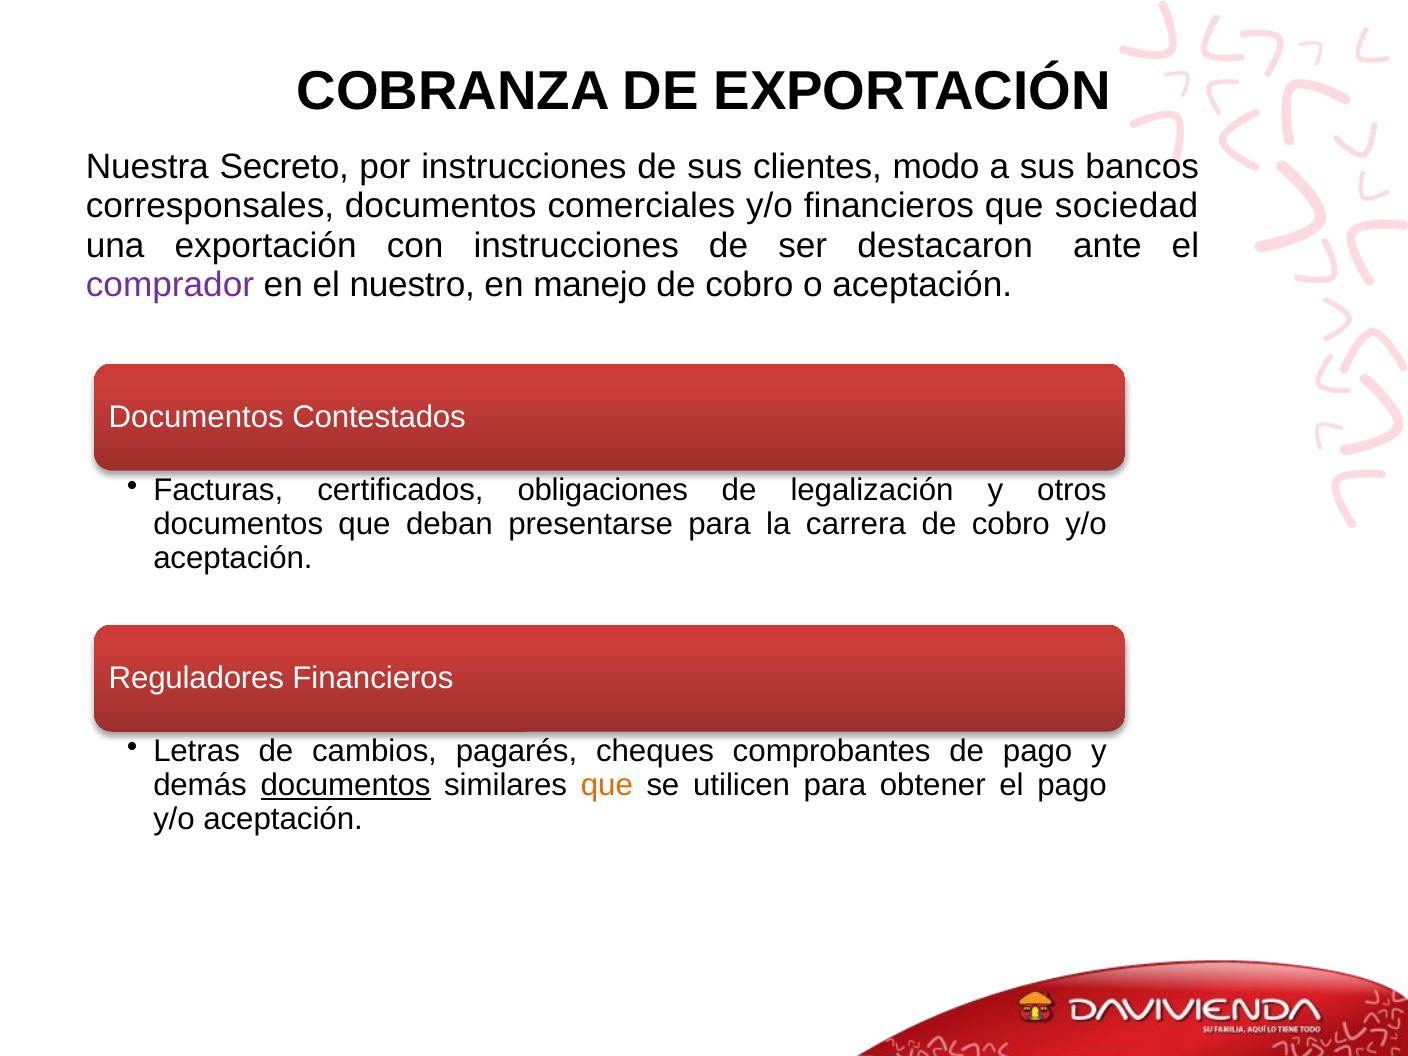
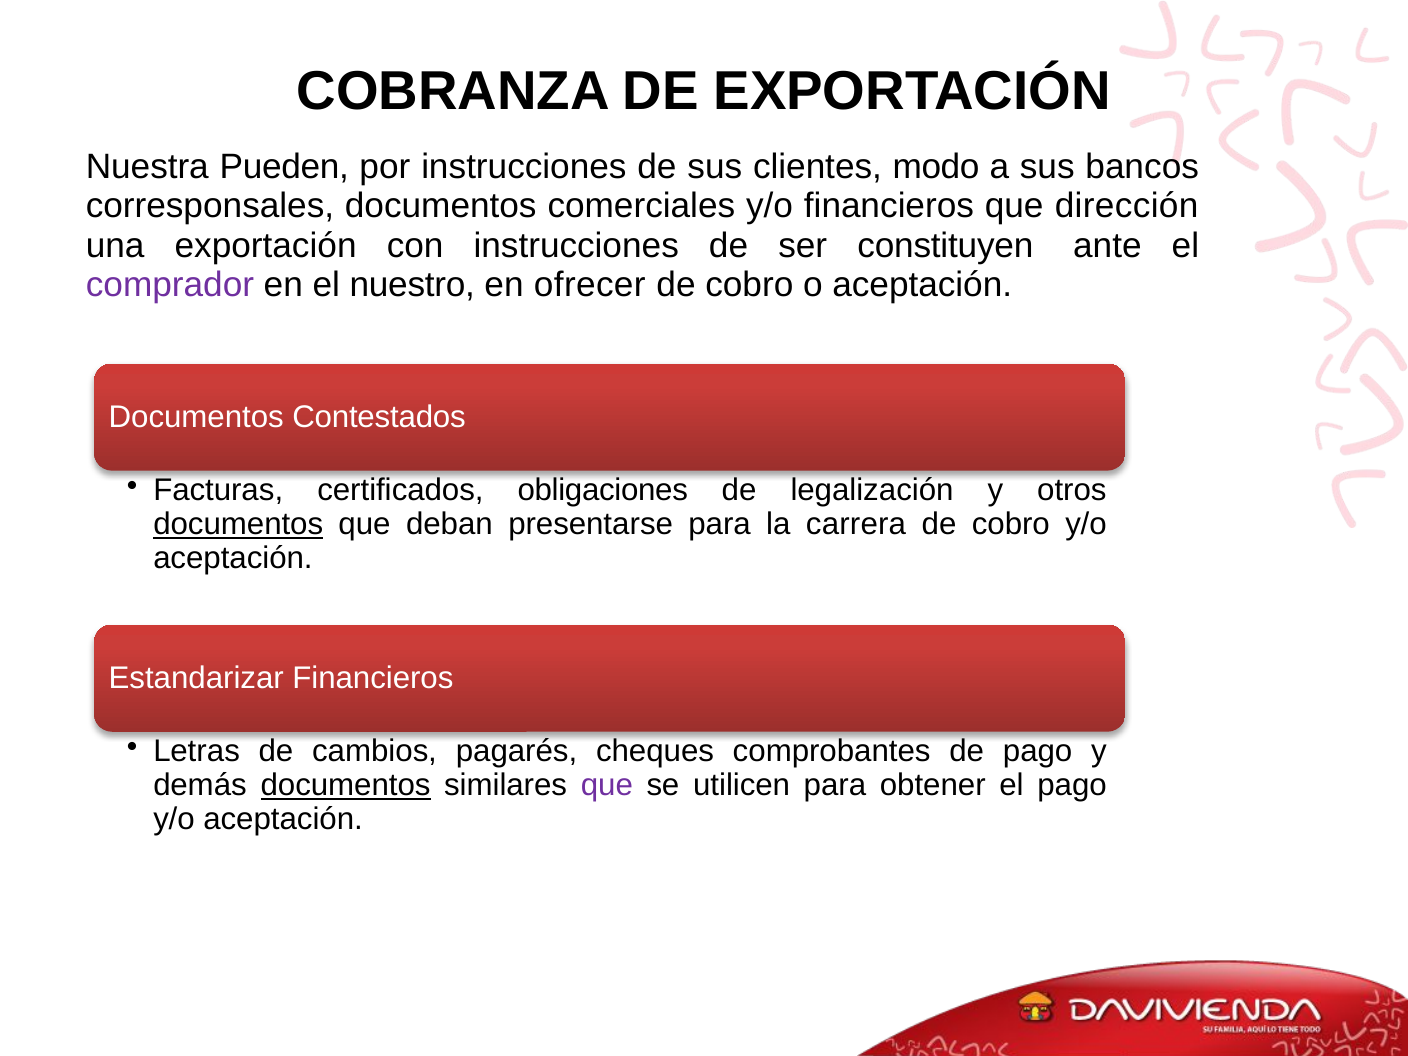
Secreto: Secreto -> Pueden
sociedad: sociedad -> dirección
destacaron: destacaron -> constituyen
manejo: manejo -> ofrecer
documentos at (238, 524) underline: none -> present
Reguladores: Reguladores -> Estandarizar
que at (607, 785) colour: orange -> purple
